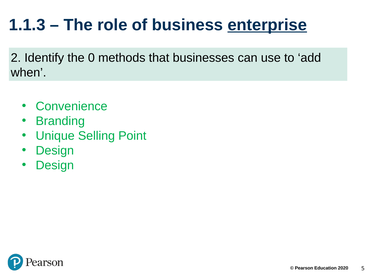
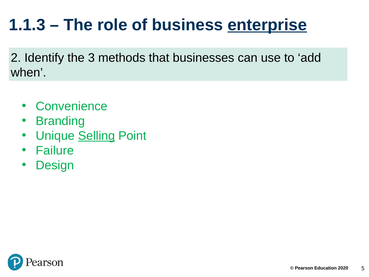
0: 0 -> 3
Selling underline: none -> present
Design at (55, 150): Design -> Failure
